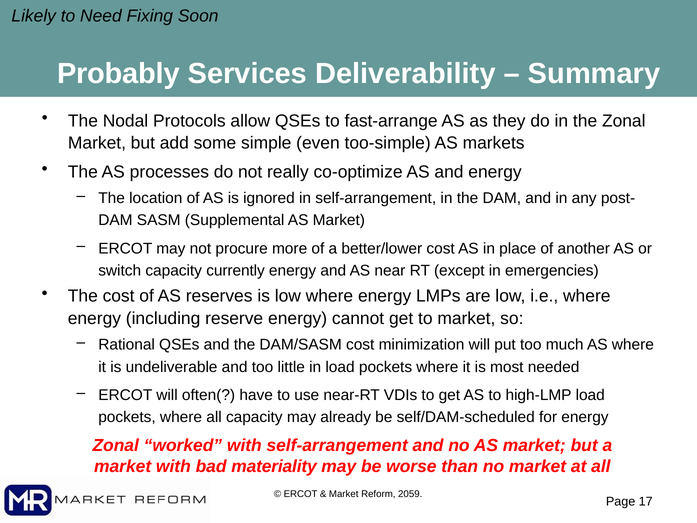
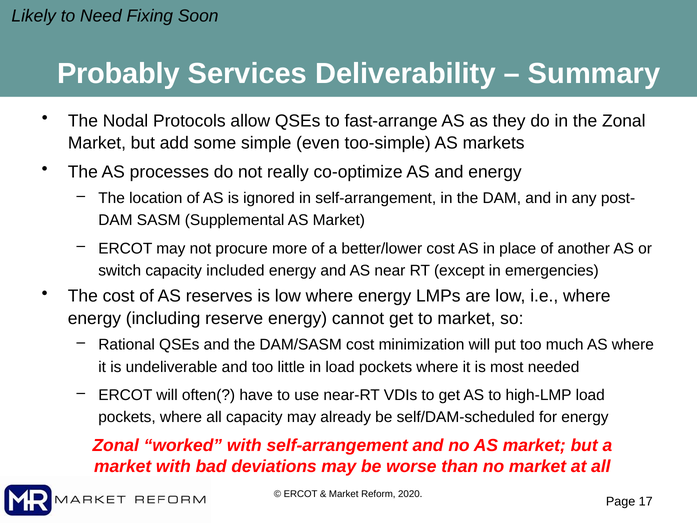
currently: currently -> included
materiality: materiality -> deviations
2059: 2059 -> 2020
